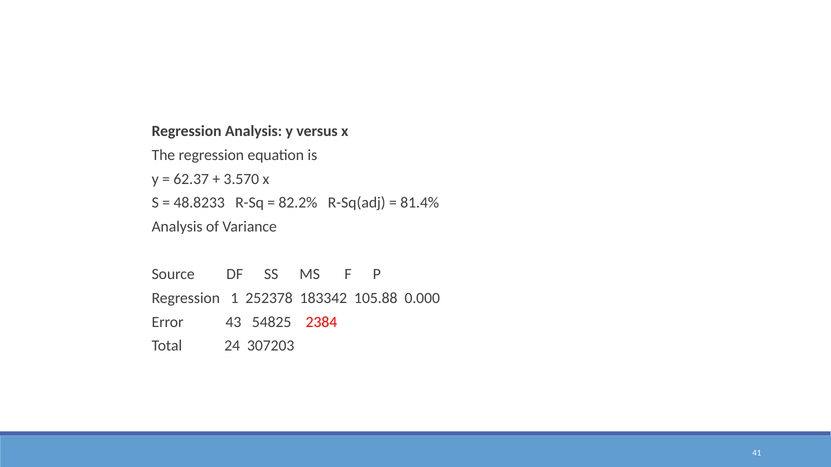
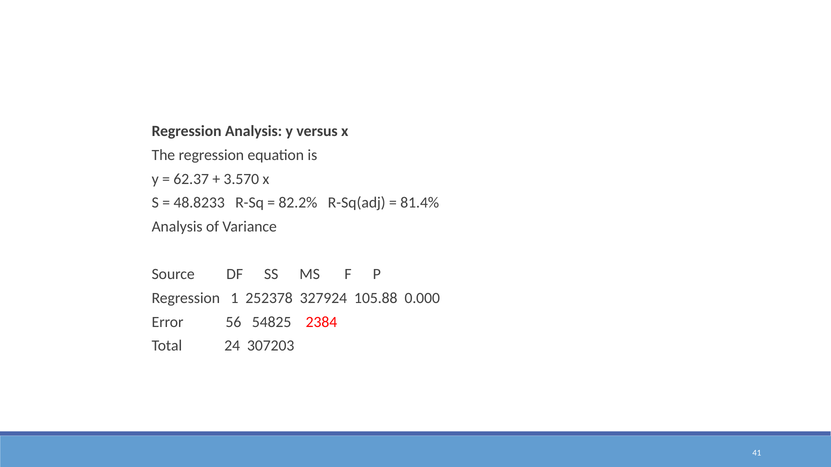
183342: 183342 -> 327924
43: 43 -> 56
